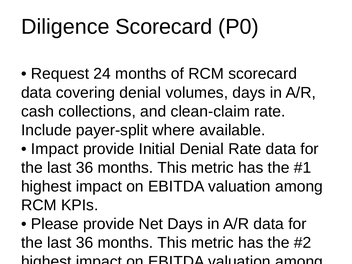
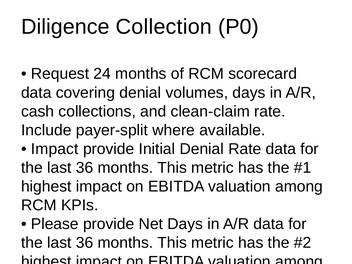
Diligence Scorecard: Scorecard -> Collection
